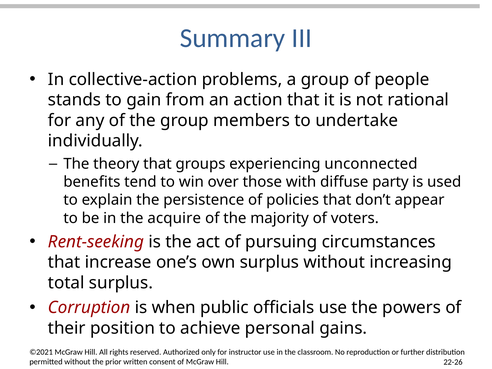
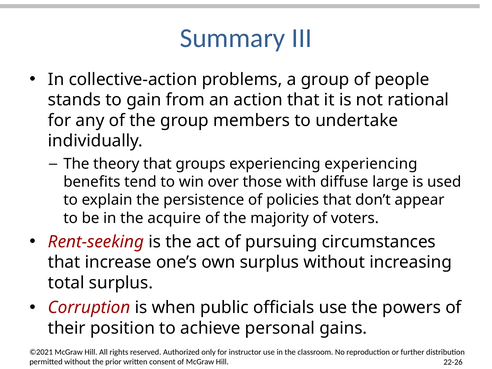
experiencing unconnected: unconnected -> experiencing
party: party -> large
